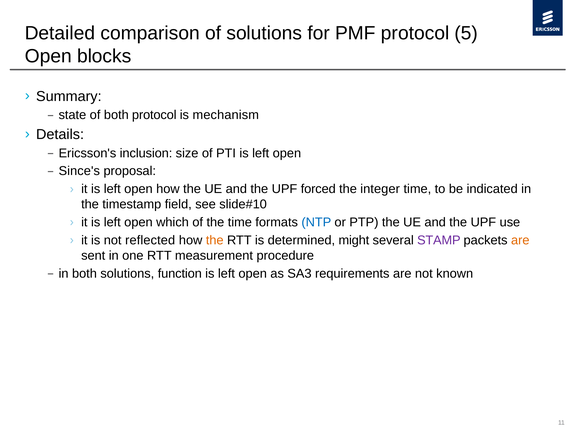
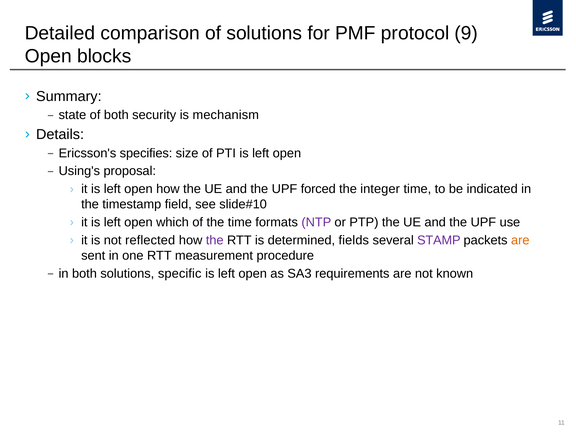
5: 5 -> 9
both protocol: protocol -> security
inclusion: inclusion -> specifies
Since's: Since's -> Using's
NTP colour: blue -> purple
the at (215, 240) colour: orange -> purple
might: might -> fields
function: function -> specific
